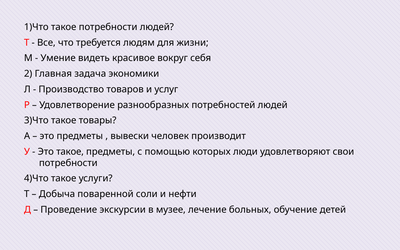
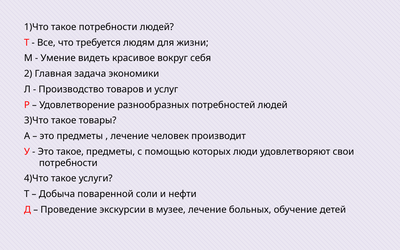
вывески at (130, 136): вывески -> лечение
